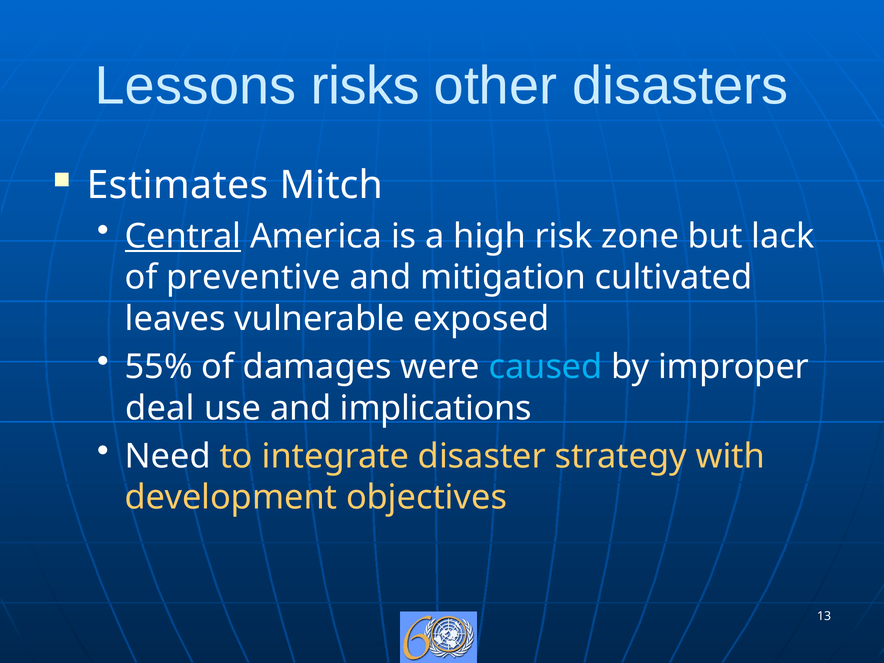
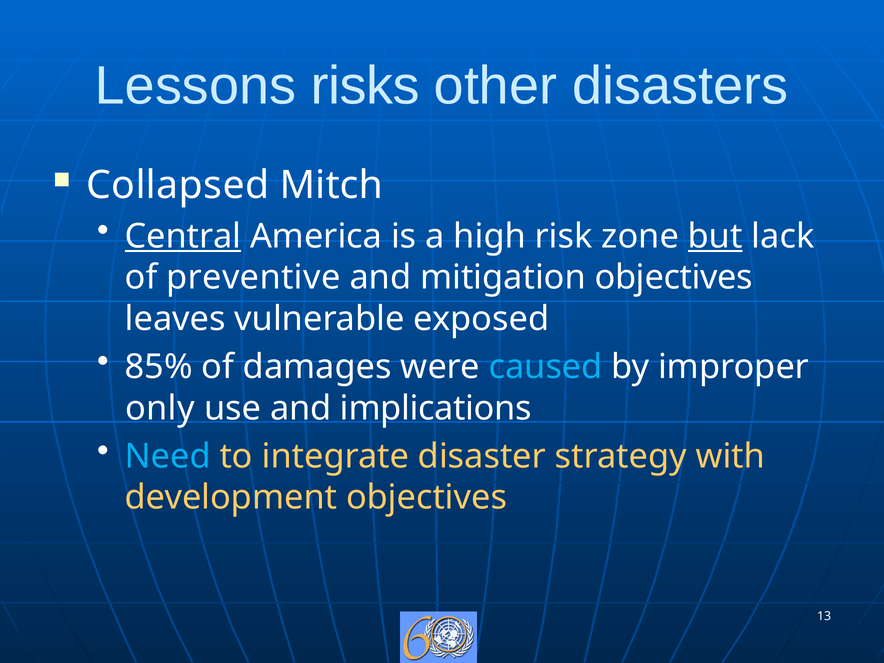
Estimates: Estimates -> Collapsed
but underline: none -> present
mitigation cultivated: cultivated -> objectives
55%: 55% -> 85%
deal: deal -> only
Need colour: white -> light blue
